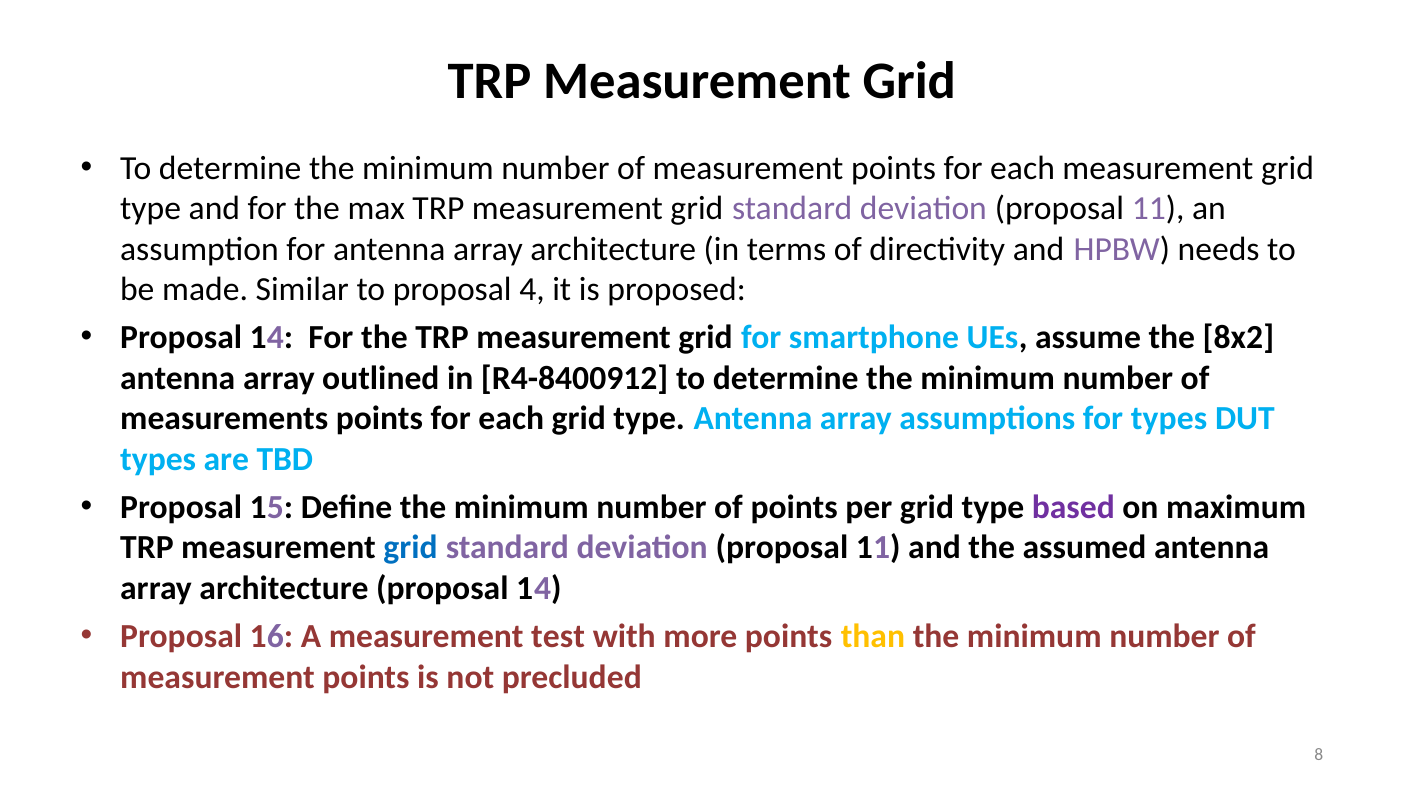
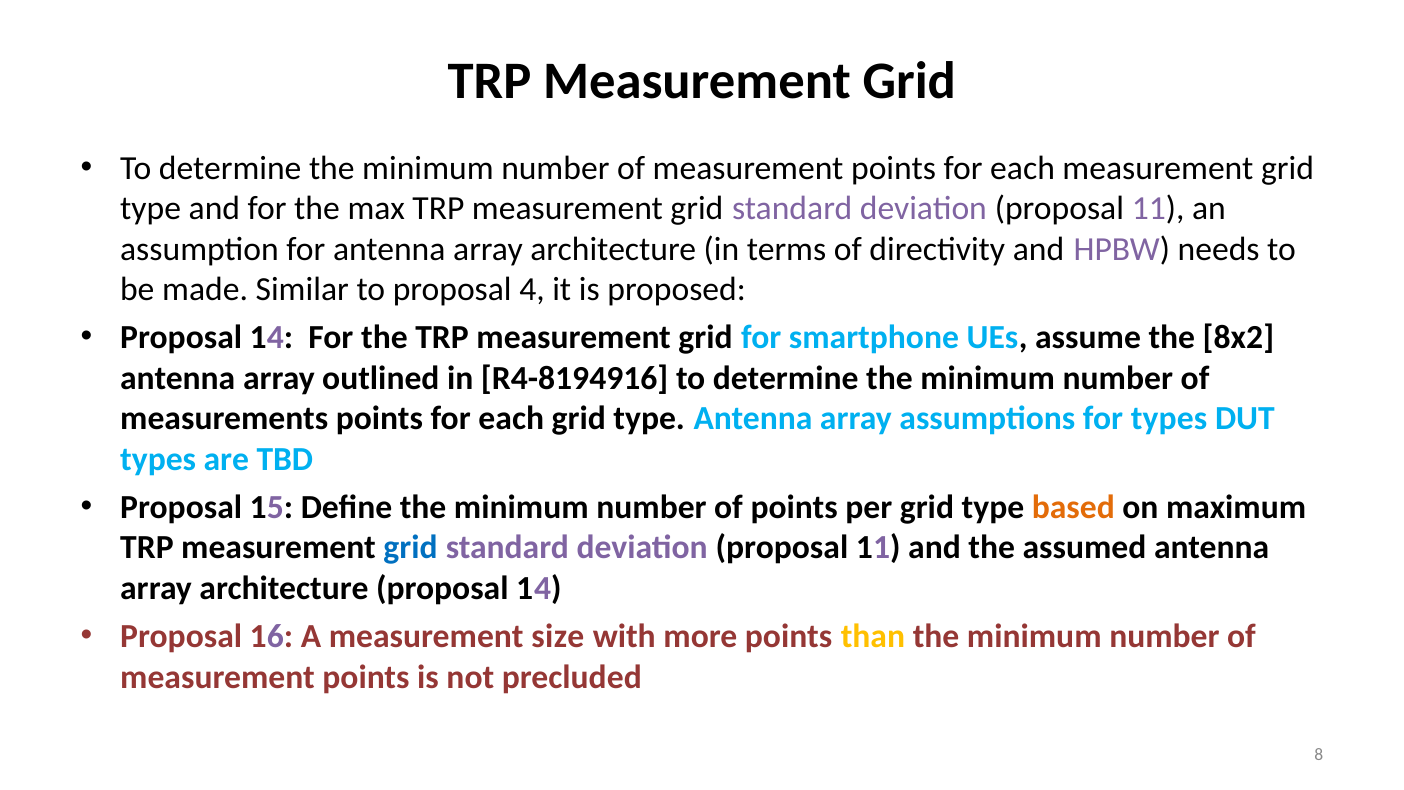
R4-8400912: R4-8400912 -> R4-8194916
based colour: purple -> orange
test: test -> size
